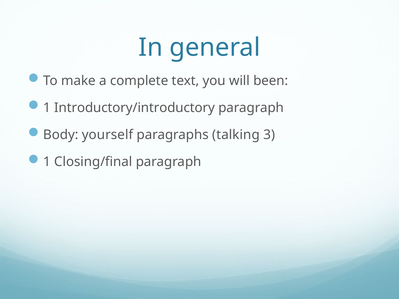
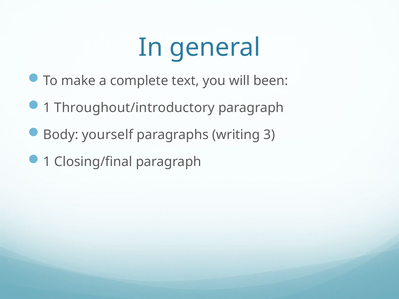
Introductory/introductory: Introductory/introductory -> Throughout/introductory
talking: talking -> writing
